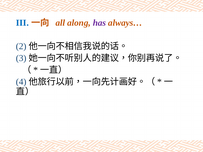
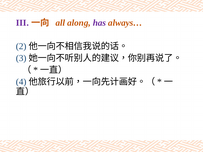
III colour: blue -> purple
